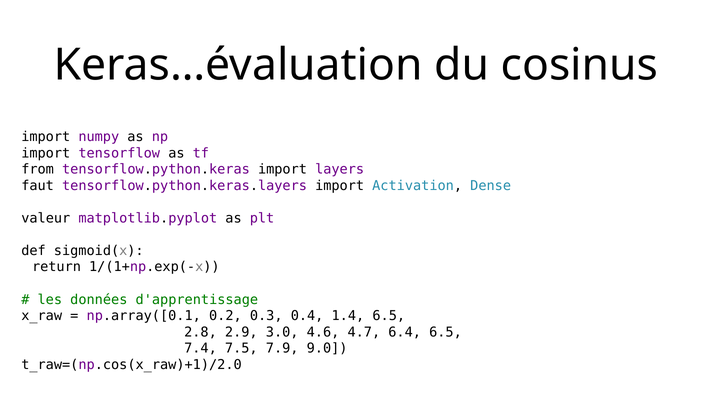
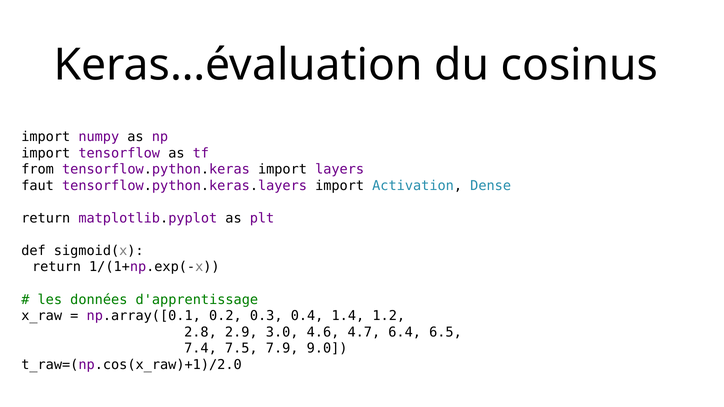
valeur at (46, 218): valeur -> return
1.4 6.5: 6.5 -> 1.2
